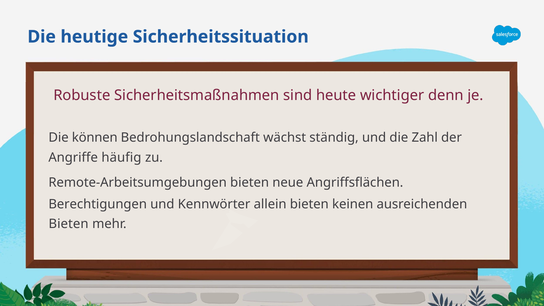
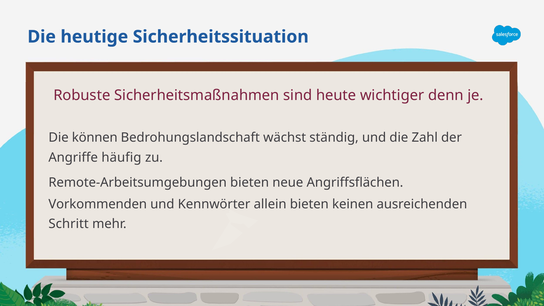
Berechtigungen: Berechtigungen -> Vorkommenden
Bieten at (69, 224): Bieten -> Schritt
